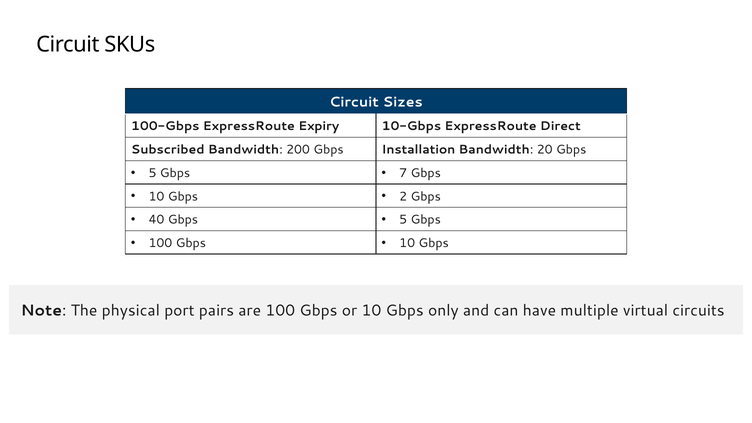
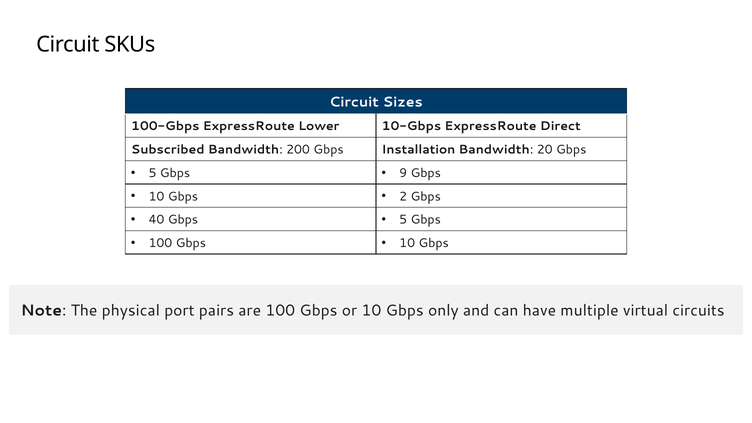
Expiry: Expiry -> Lower
7: 7 -> 9
